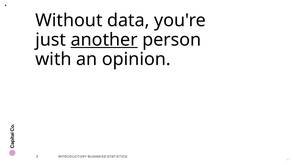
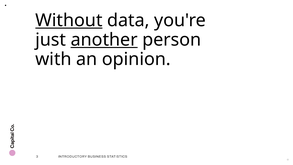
Without underline: none -> present
